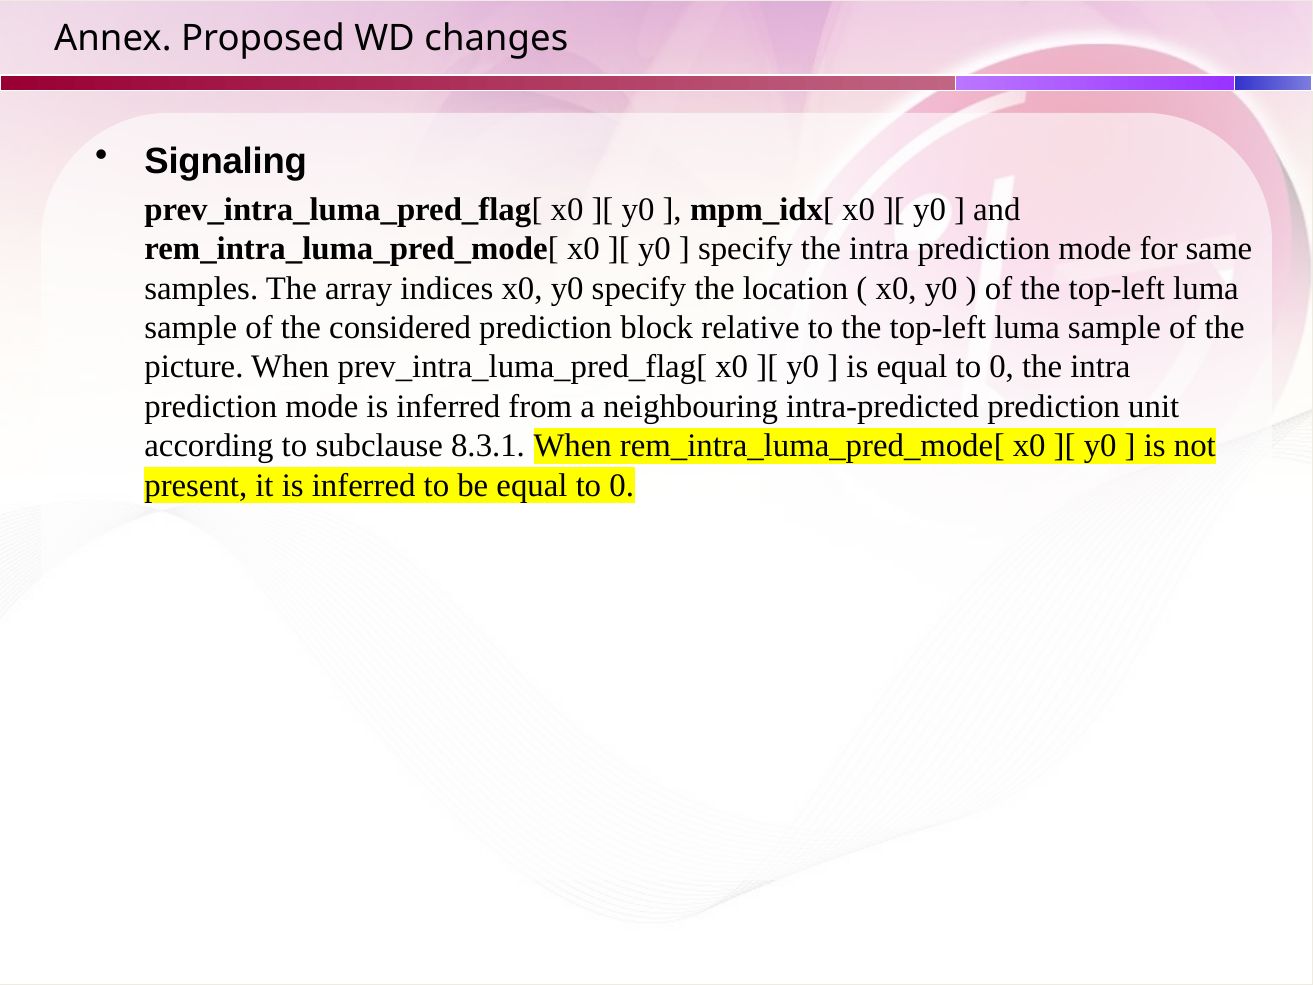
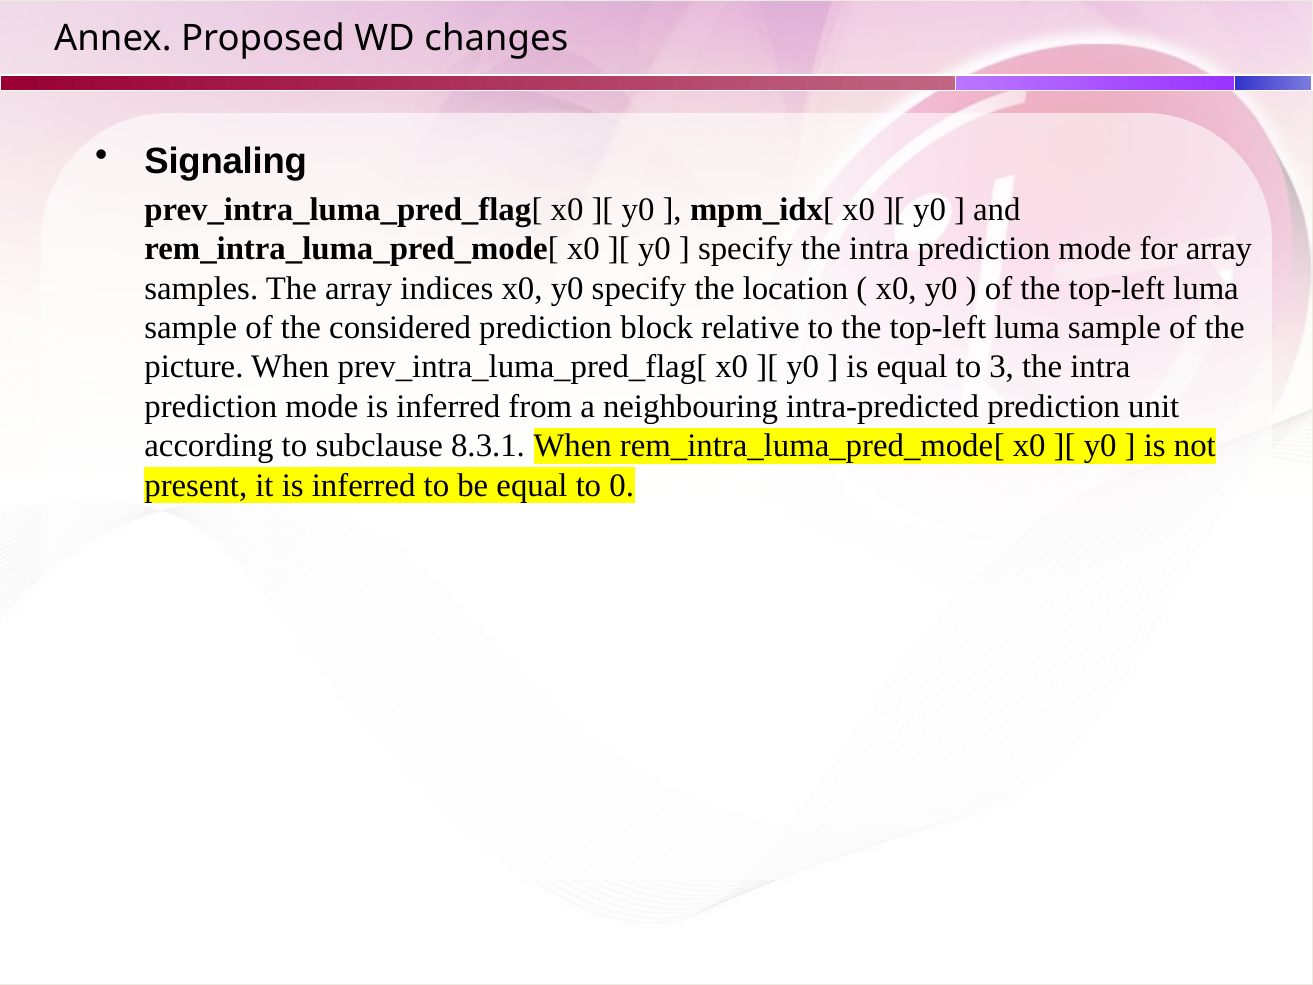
for same: same -> array
is equal to 0: 0 -> 3
